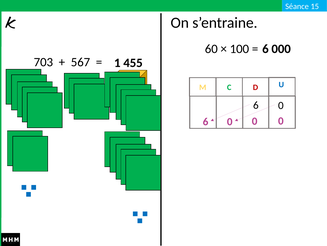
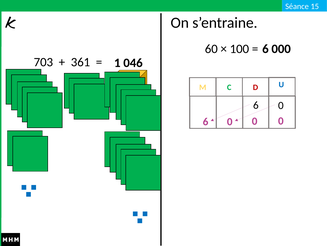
567: 567 -> 361
455: 455 -> 046
